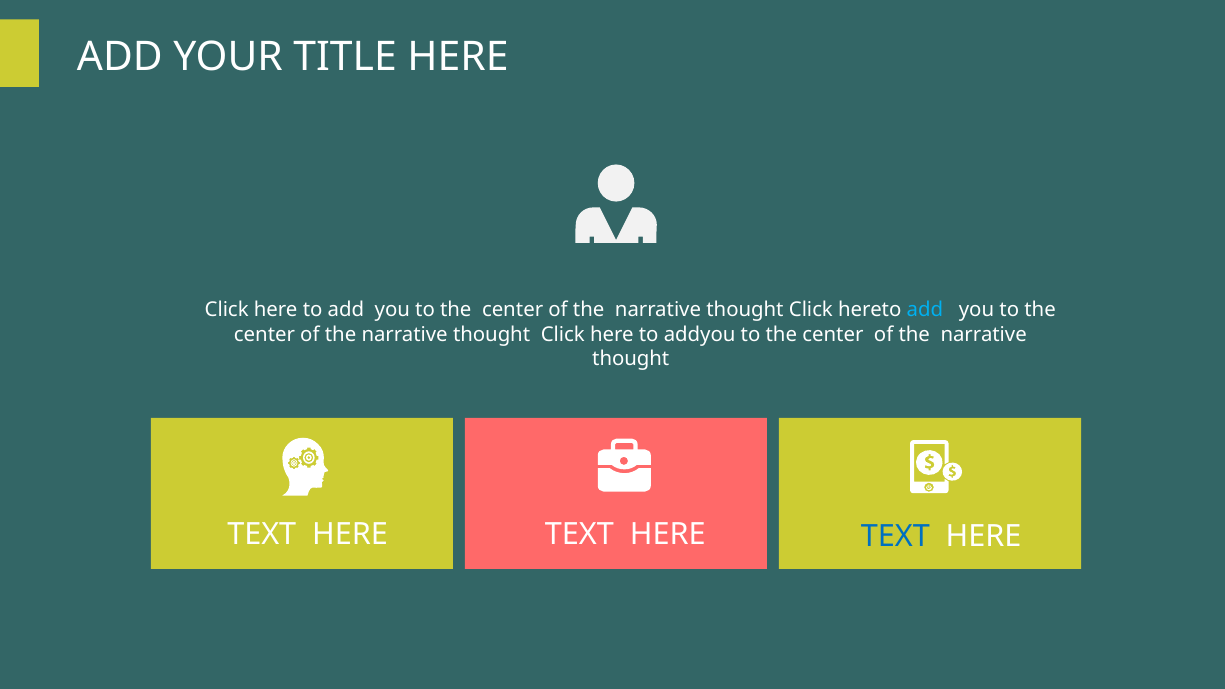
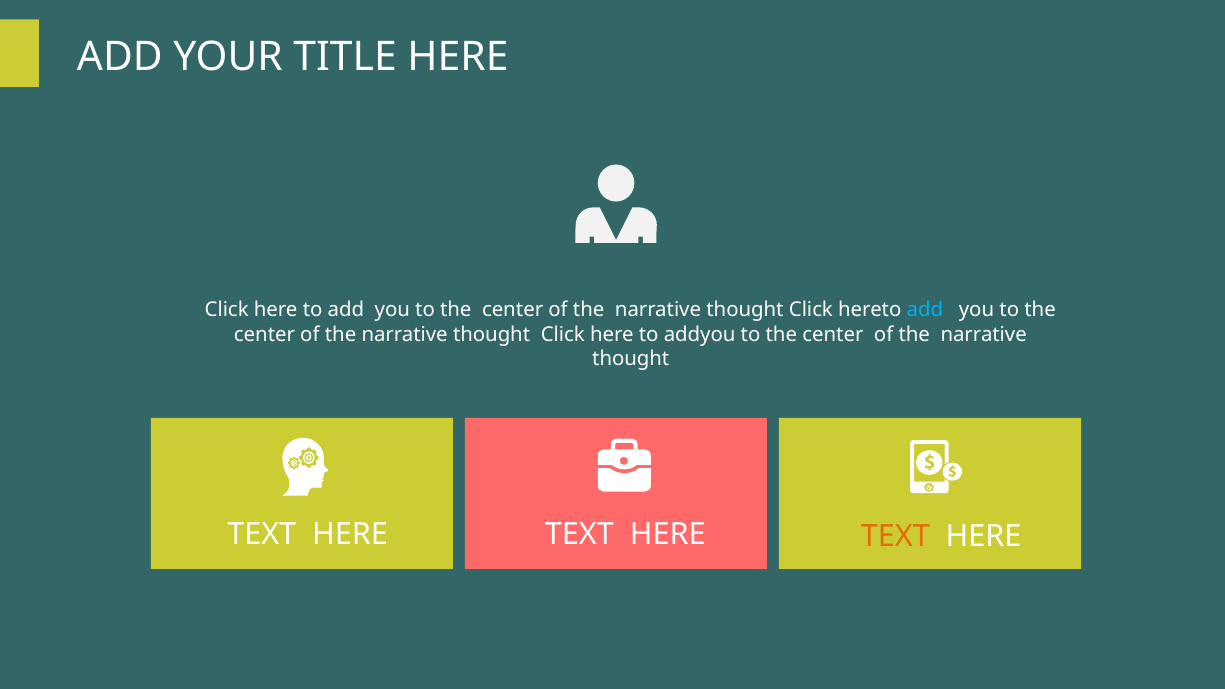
TEXT at (895, 537) colour: blue -> orange
